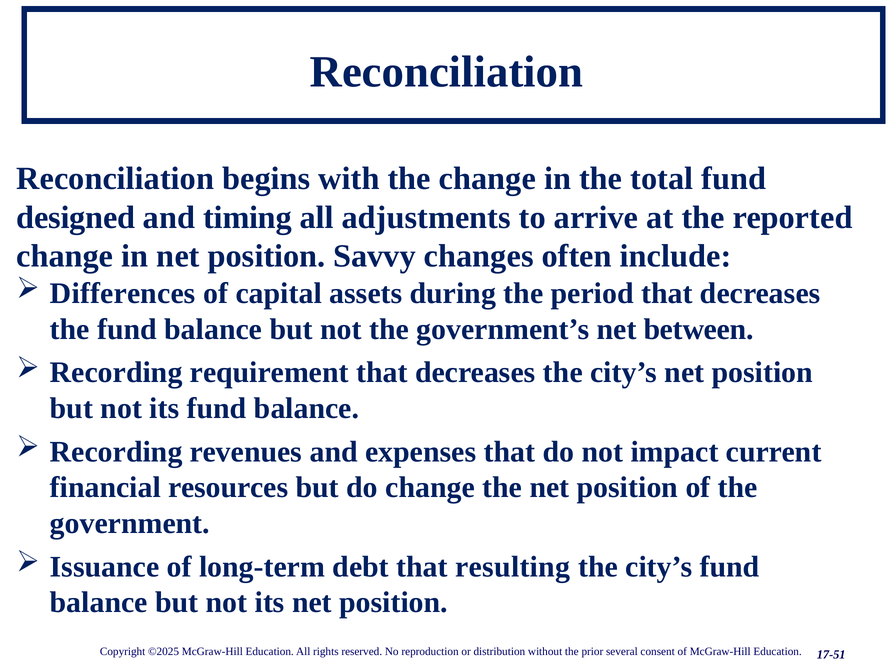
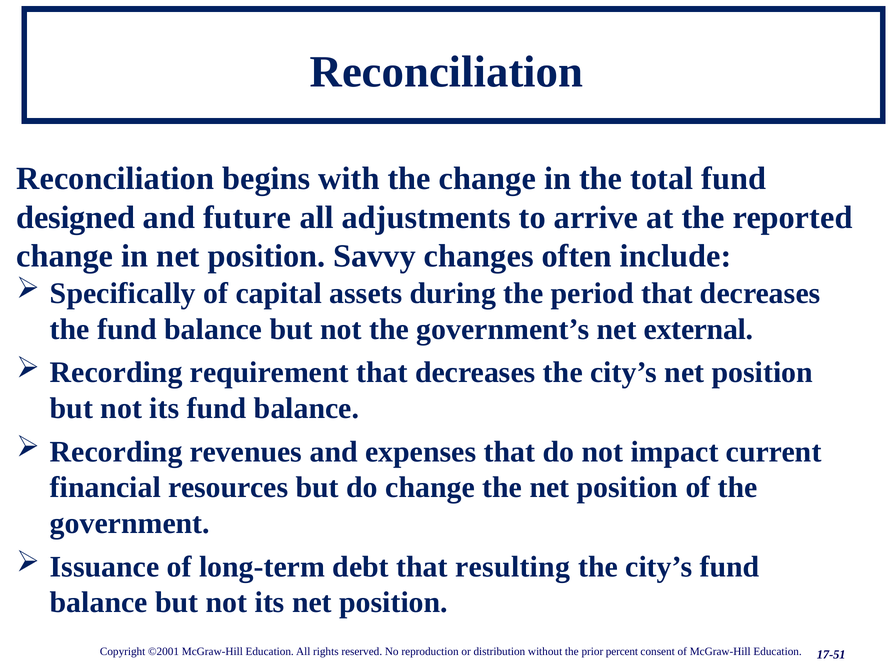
timing: timing -> future
Differences: Differences -> Specifically
between: between -> external
©2025: ©2025 -> ©2001
several: several -> percent
